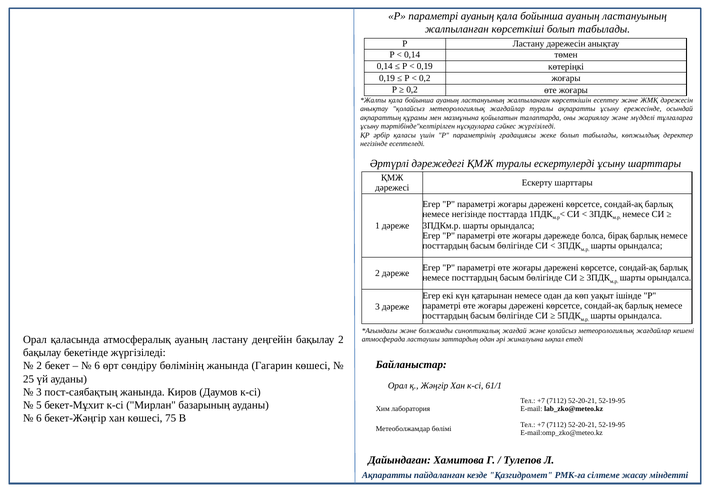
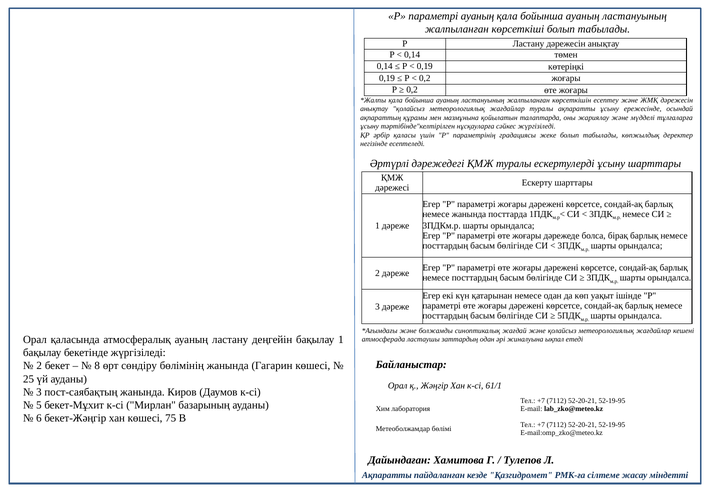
немесе негізінде: негізінде -> жанында
бақылау 2: 2 -> 1
6 at (97, 366): 6 -> 8
